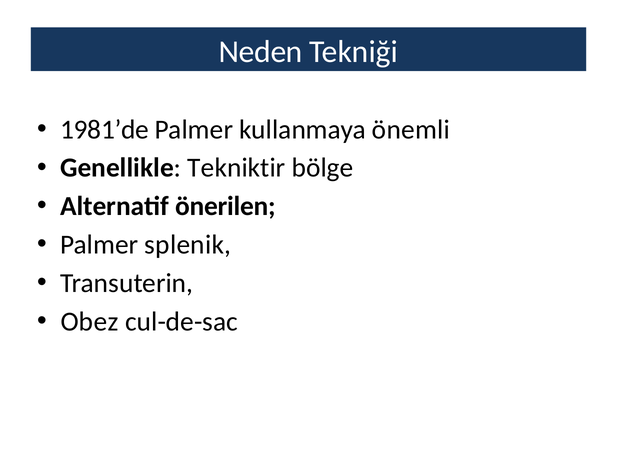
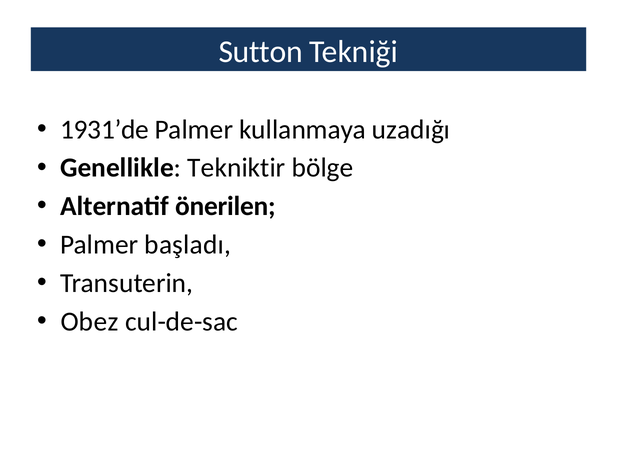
Neden: Neden -> Sutton
1981’de: 1981’de -> 1931’de
önemli: önemli -> uzadığı
splenik: splenik -> başladı
